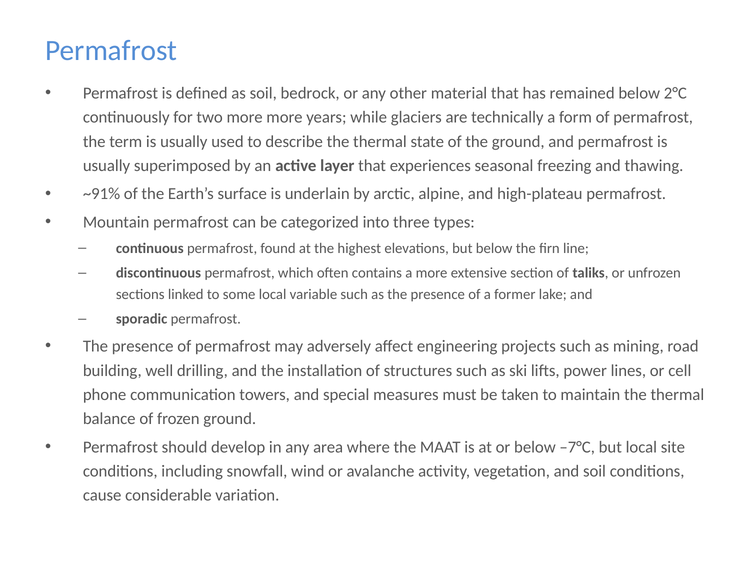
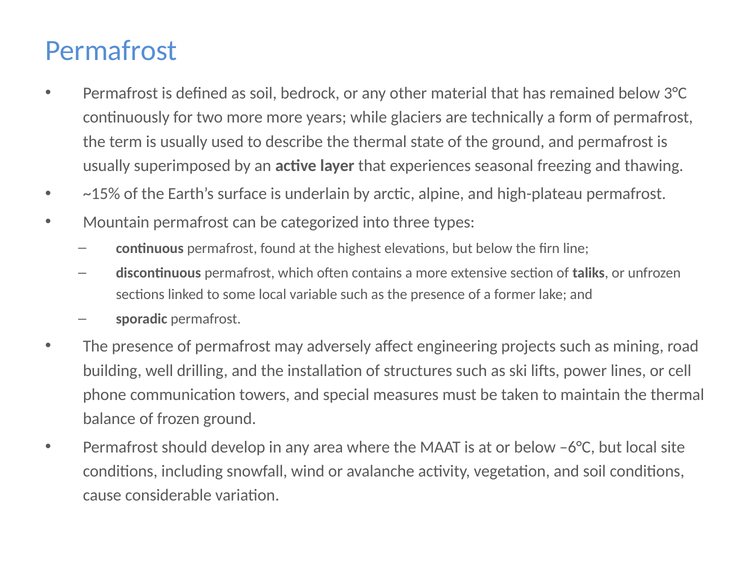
2°C: 2°C -> 3°C
~91%: ~91% -> ~15%
–7°C: –7°C -> –6°C
